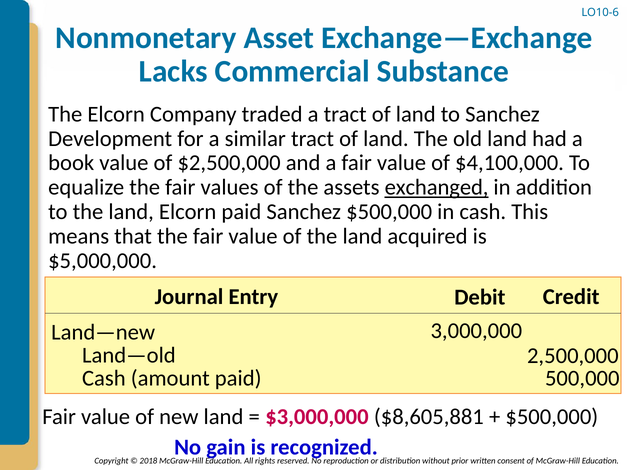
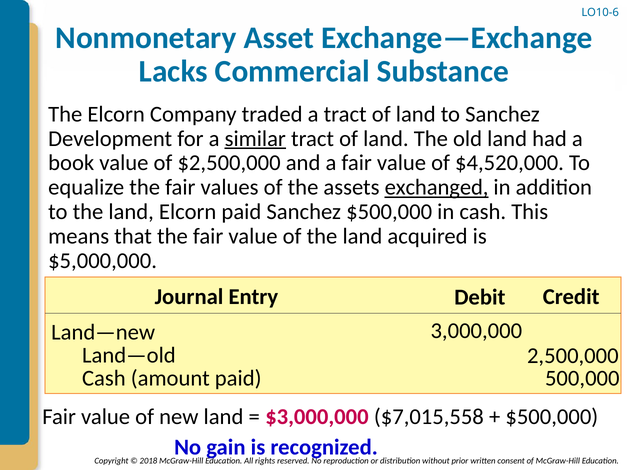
similar underline: none -> present
$4,100,000: $4,100,000 -> $4,520,000
$8,605,881: $8,605,881 -> $7,015,558
